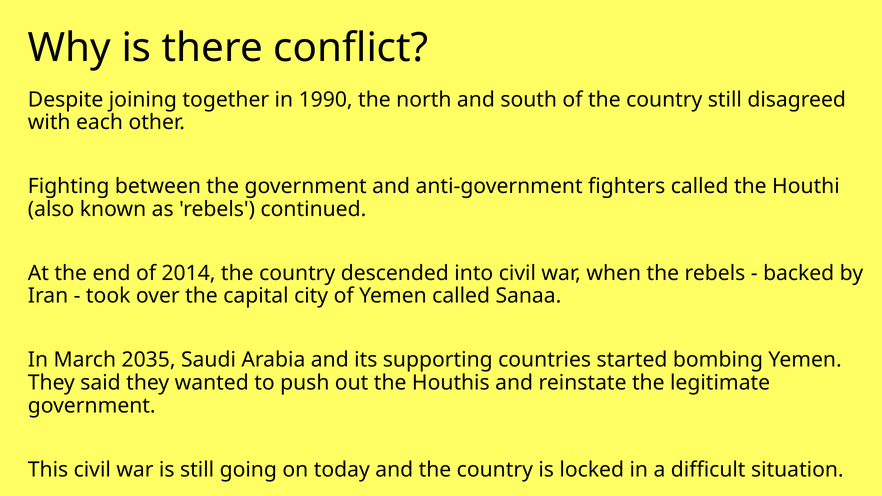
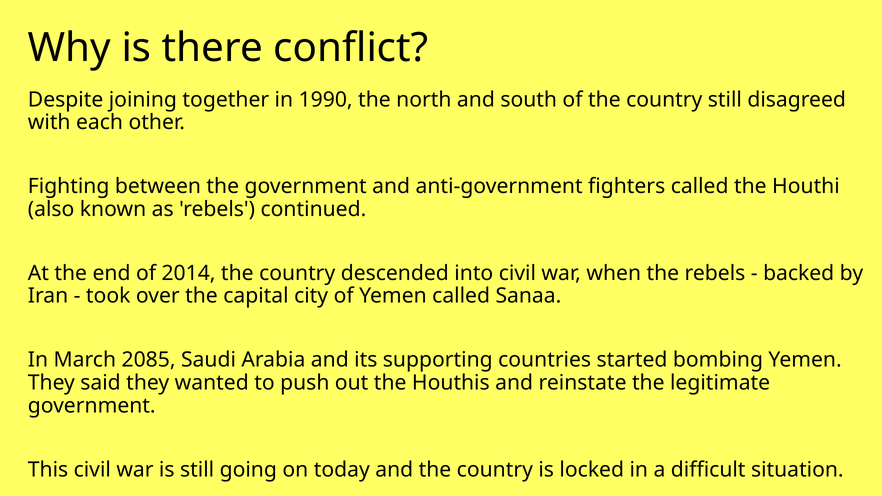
2035: 2035 -> 2085
